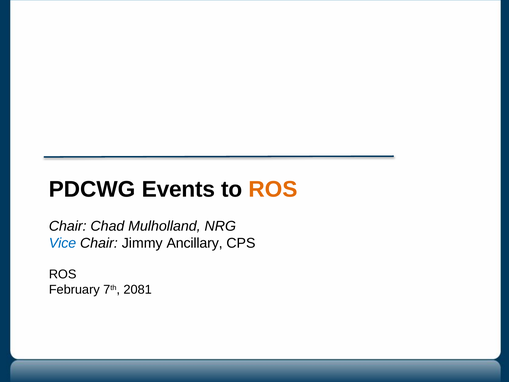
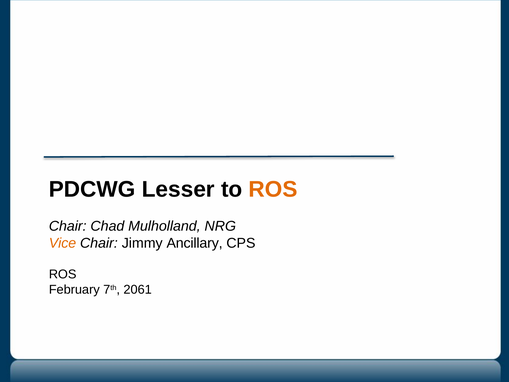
Events: Events -> Lesser
Vice colour: blue -> orange
2081: 2081 -> 2061
